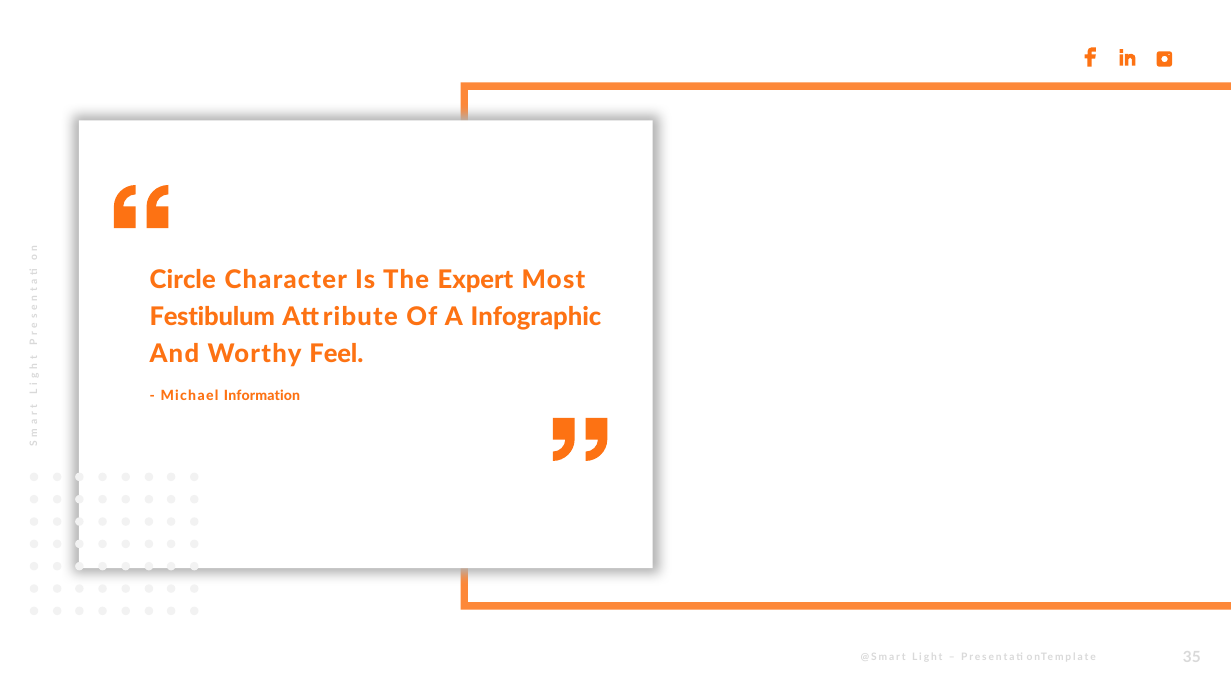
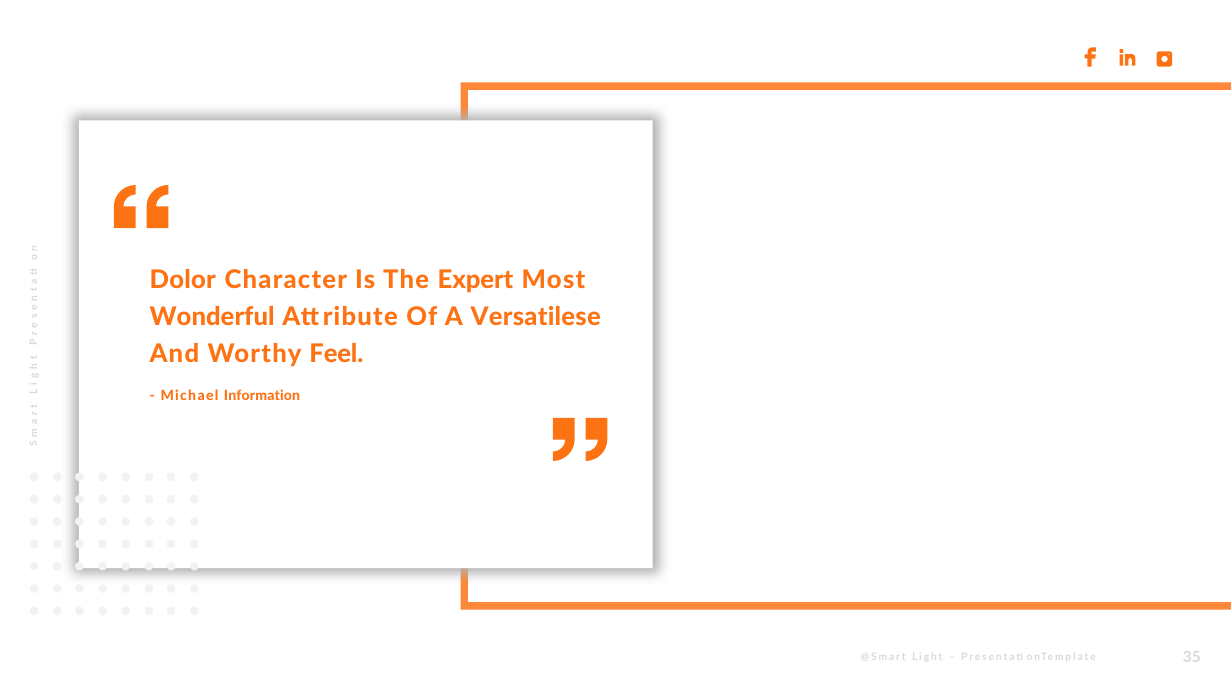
Circle: Circle -> Dolor
Festibulum: Festibulum -> Wonderful
Infographic: Infographic -> Versatilese
